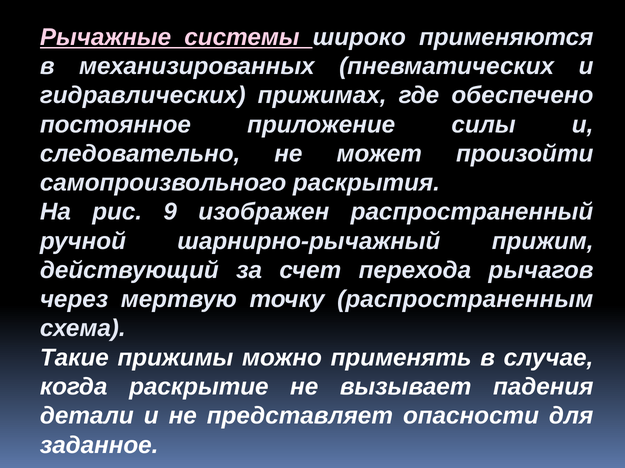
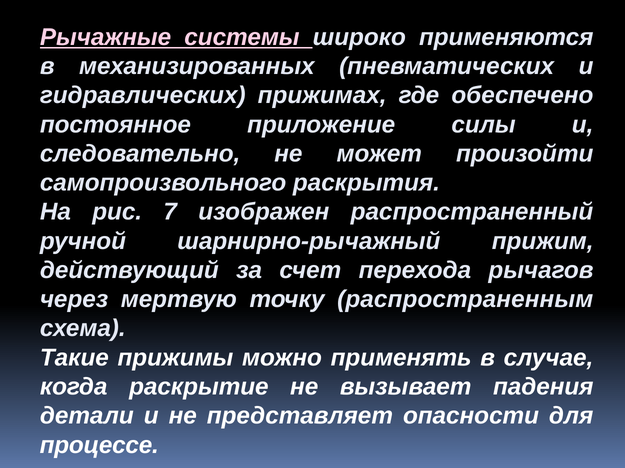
9: 9 -> 7
заданное: заданное -> процессе
